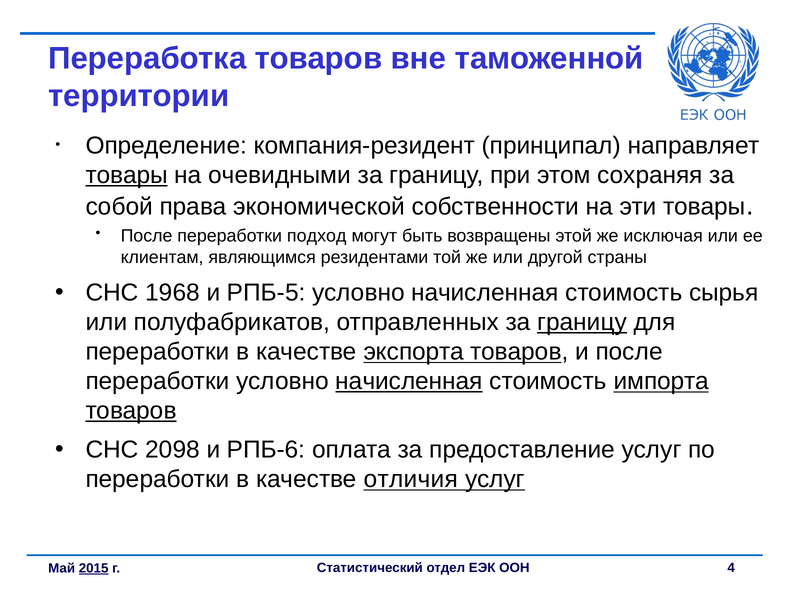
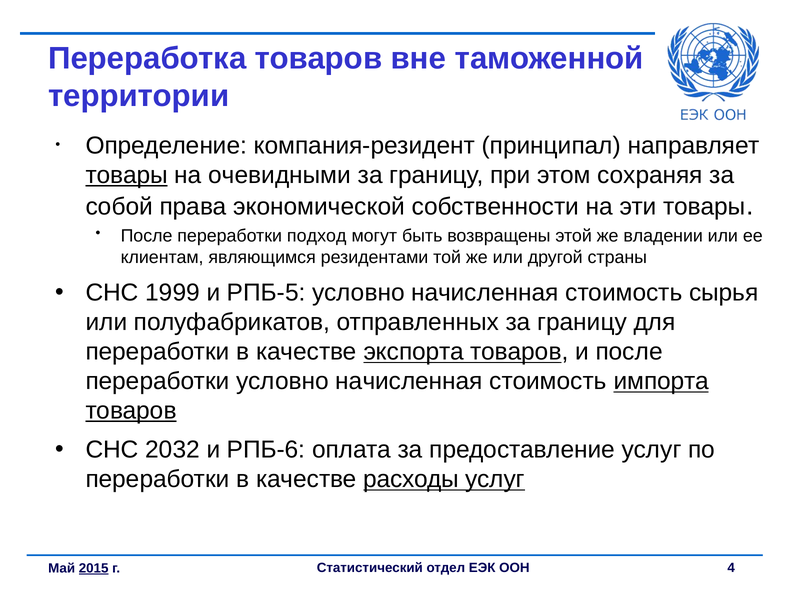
исключая: исключая -> владении
1968: 1968 -> 1999
границу at (582, 322) underline: present -> none
начисленная at (409, 381) underline: present -> none
2098: 2098 -> 2032
отличия: отличия -> расходы
